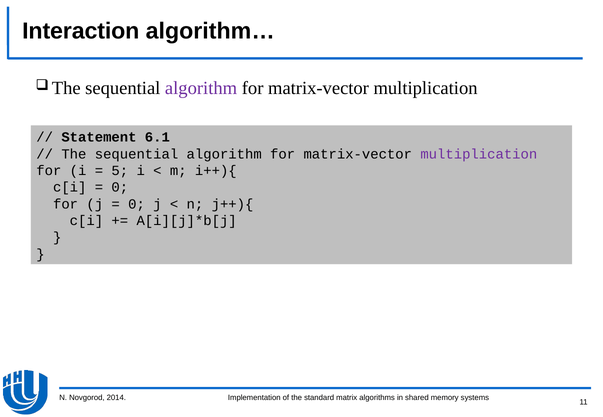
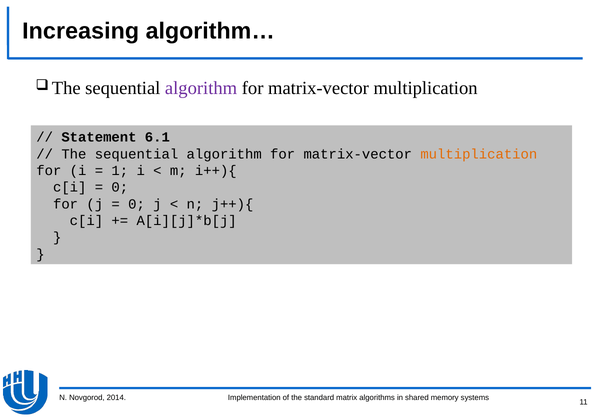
Interaction: Interaction -> Increasing
multiplication at (479, 154) colour: purple -> orange
5: 5 -> 1
